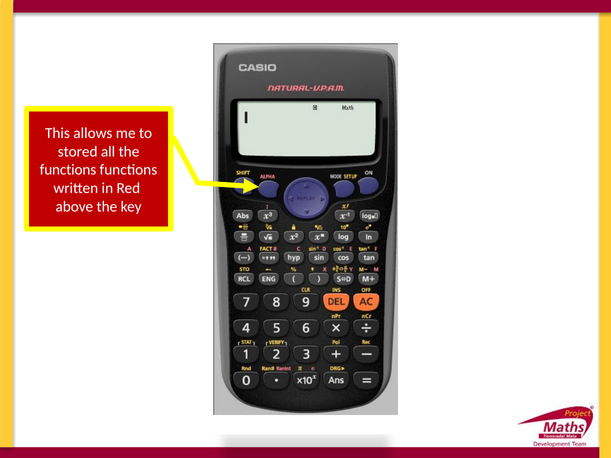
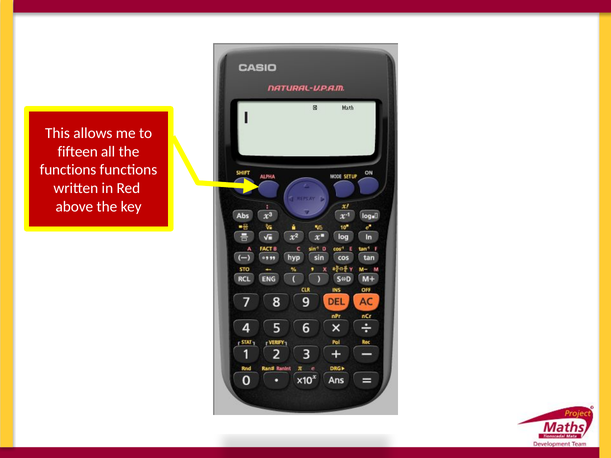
stored: stored -> fifteen
